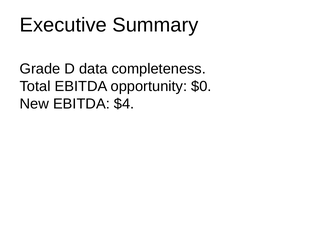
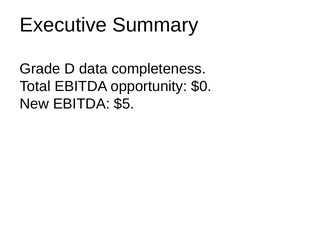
$4: $4 -> $5
